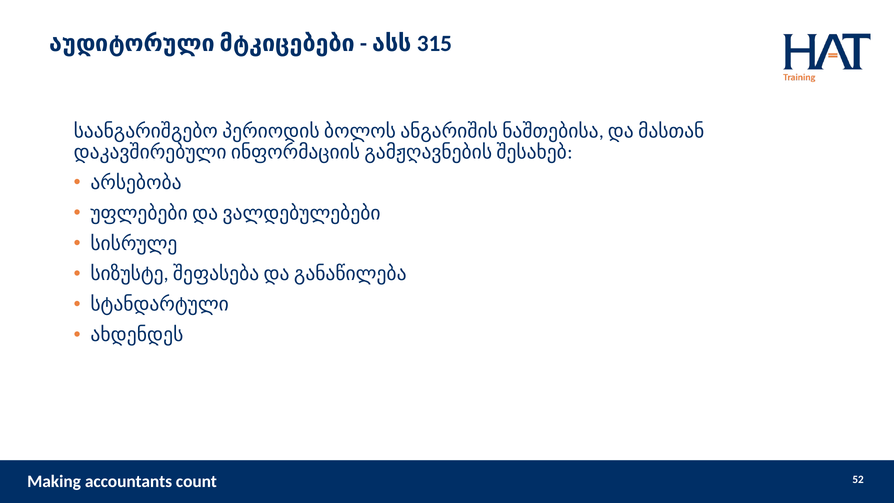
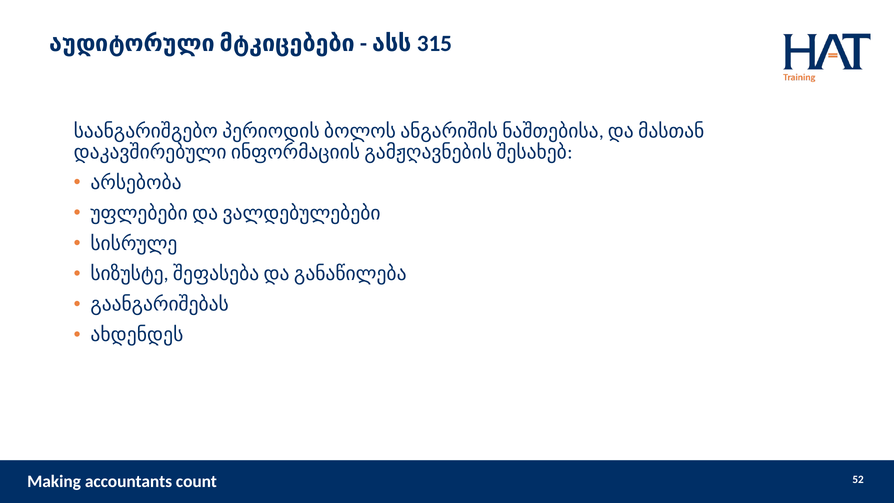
სტანდარტული: სტანდარტული -> გაანგარიშებას
